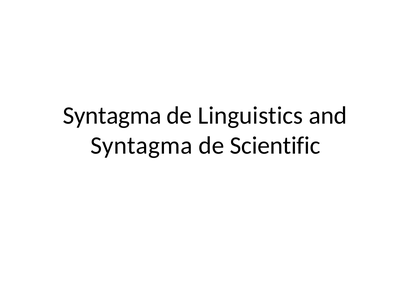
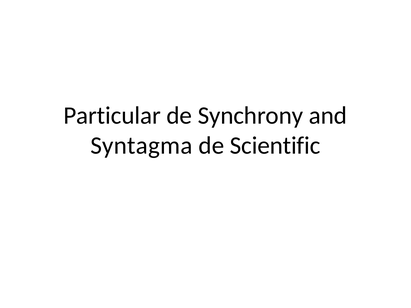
Syntagma at (112, 115): Syntagma -> Particular
Linguistics: Linguistics -> Synchrony
